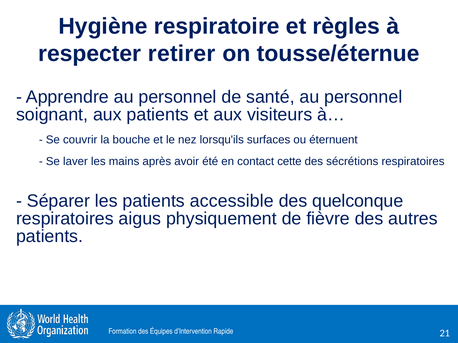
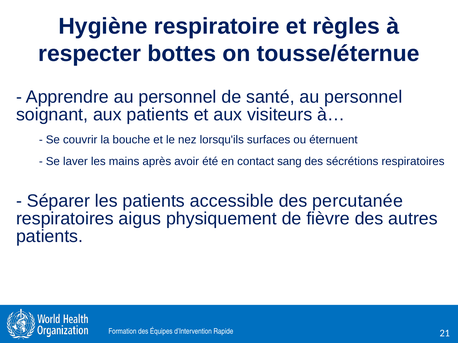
retirer: retirer -> bottes
cette: cette -> sang
quelconque: quelconque -> percutanée
